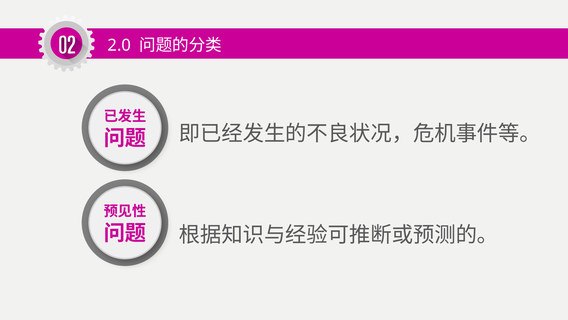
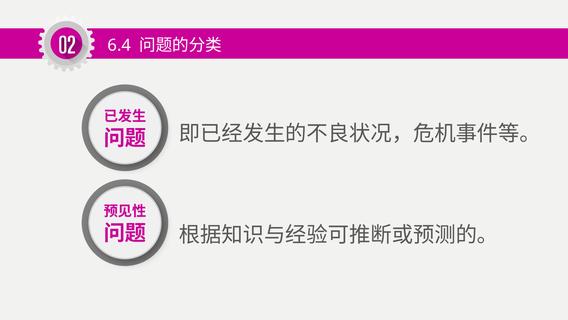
2.0: 2.0 -> 6.4
